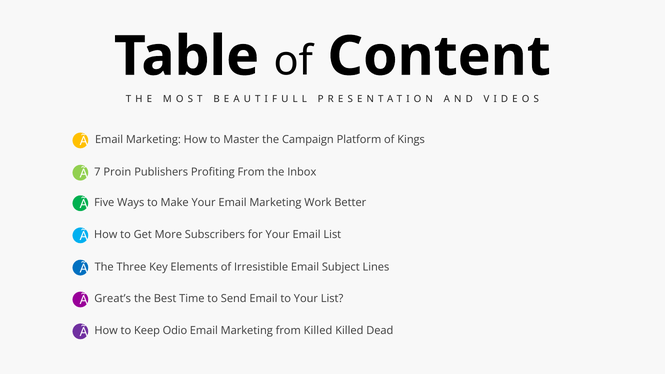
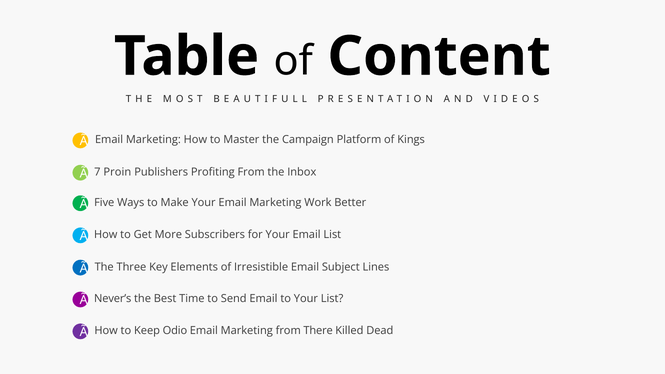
Great’s: Great’s -> Never’s
from Killed: Killed -> There
